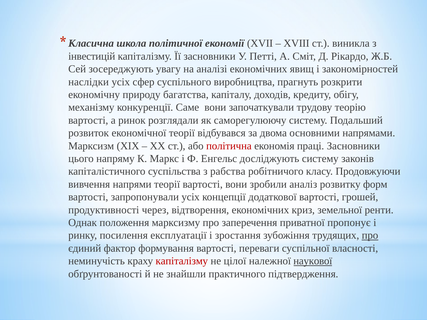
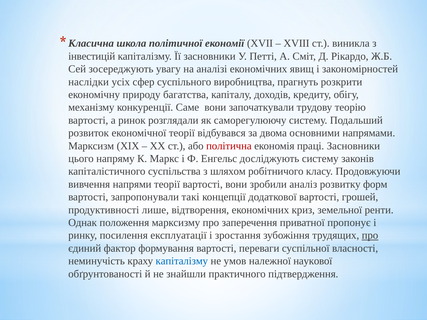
рабства: рабства -> шляхом
запропонували усіх: усіх -> такі
через: через -> лише
капіталізму at (182, 261) colour: red -> blue
цілої: цілої -> умов
наукової underline: present -> none
